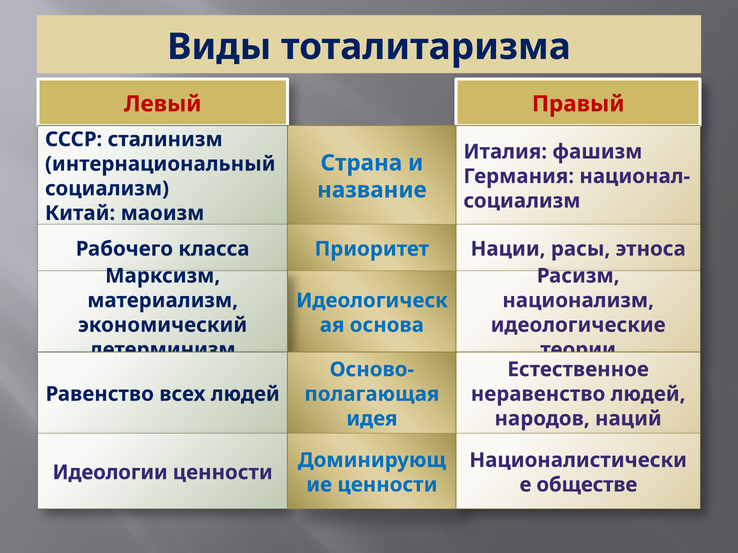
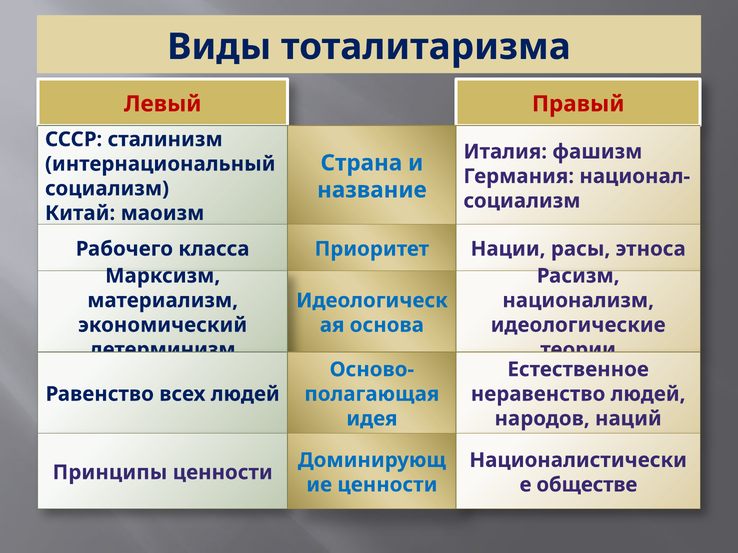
Идеологии: Идеологии -> Принципы
